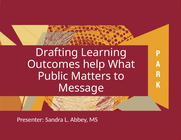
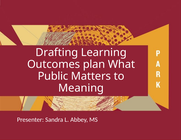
help: help -> plan
Message: Message -> Meaning
